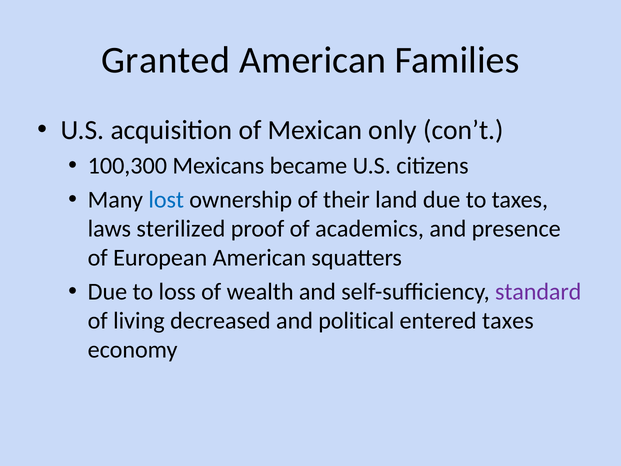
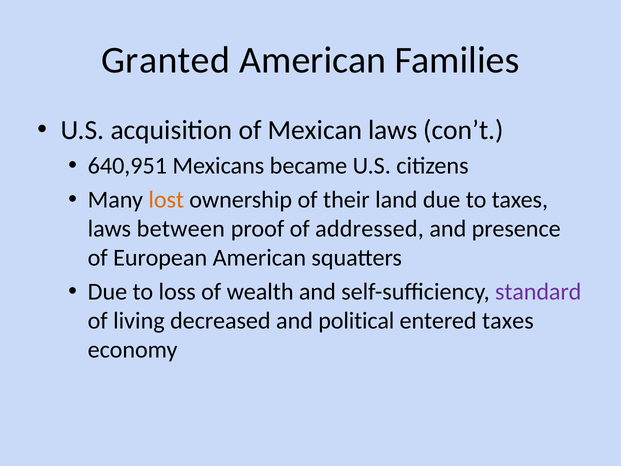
Mexican only: only -> laws
100,300: 100,300 -> 640,951
lost colour: blue -> orange
sterilized: sterilized -> between
academics: academics -> addressed
